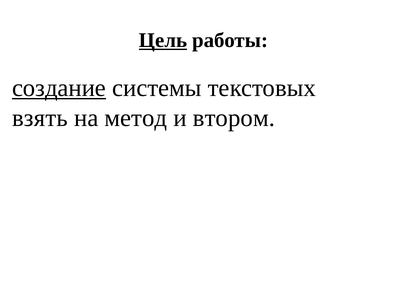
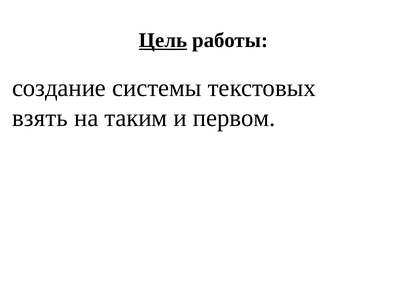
создание underline: present -> none
метод: метод -> таким
втором: втором -> первом
